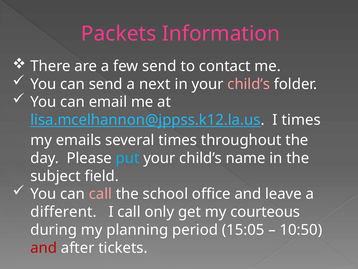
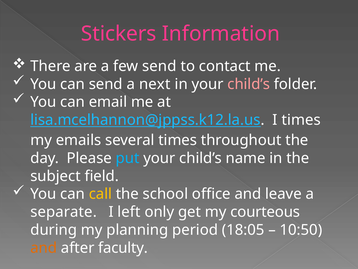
Packets: Packets -> Stickers
call at (100, 194) colour: pink -> yellow
different: different -> separate
I call: call -> left
15:05: 15:05 -> 18:05
and at (44, 247) colour: red -> orange
tickets: tickets -> faculty
